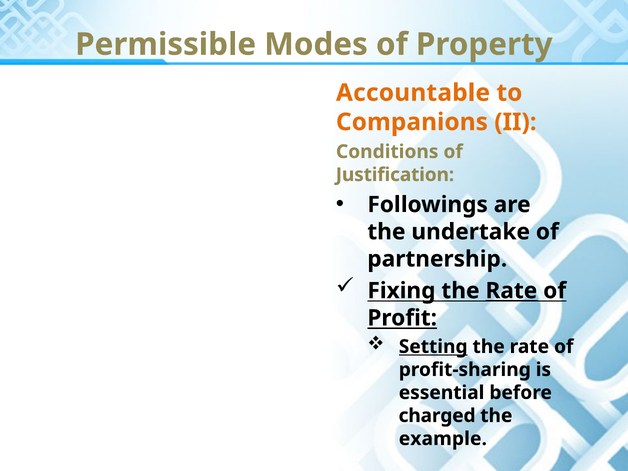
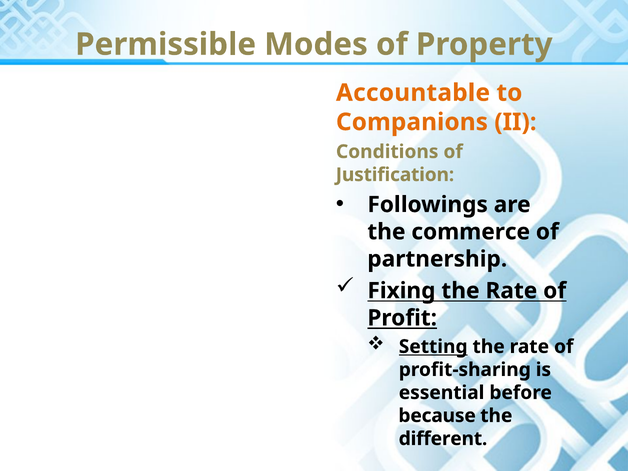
undertake: undertake -> commerce
Rate at (511, 291) underline: present -> none
charged: charged -> because
example: example -> different
